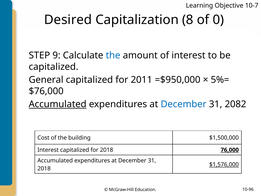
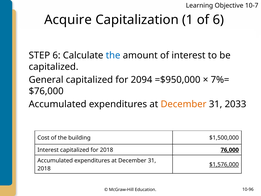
Desired: Desired -> Acquire
8: 8 -> 1
of 0: 0 -> 6
STEP 9: 9 -> 6
2011: 2011 -> 2094
5%=: 5%= -> 7%=
Accumulated at (58, 104) underline: present -> none
December at (184, 104) colour: blue -> orange
2082: 2082 -> 2033
